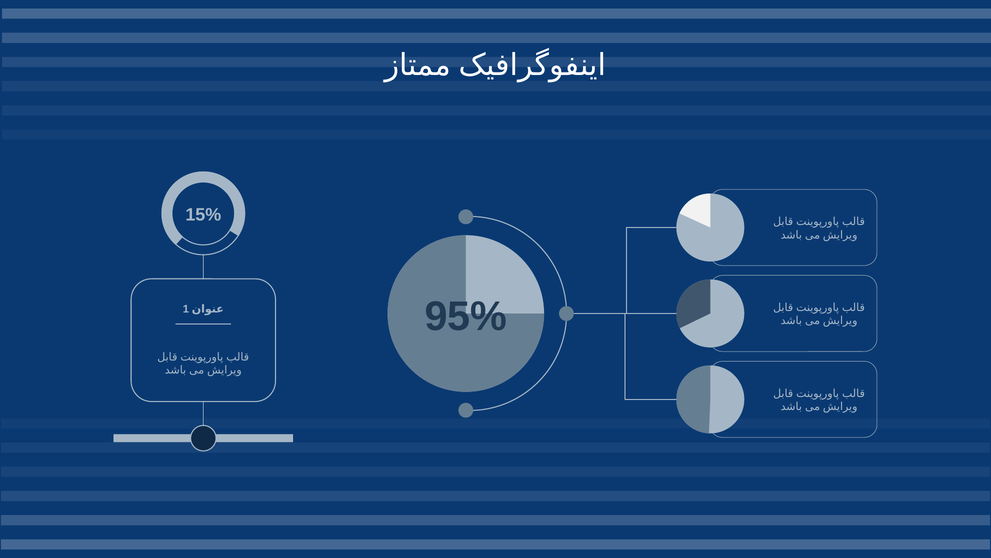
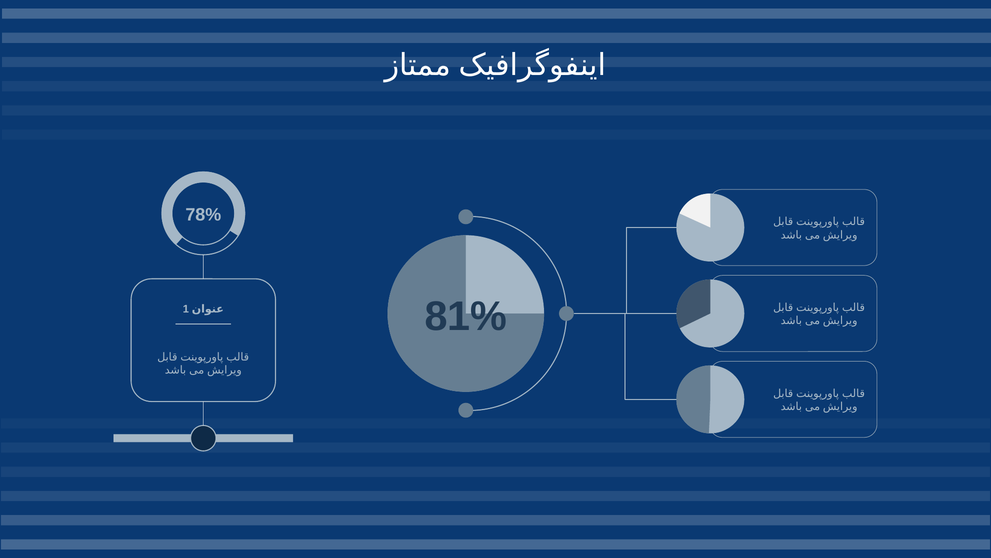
15%: 15% -> 78%
95%: 95% -> 81%
